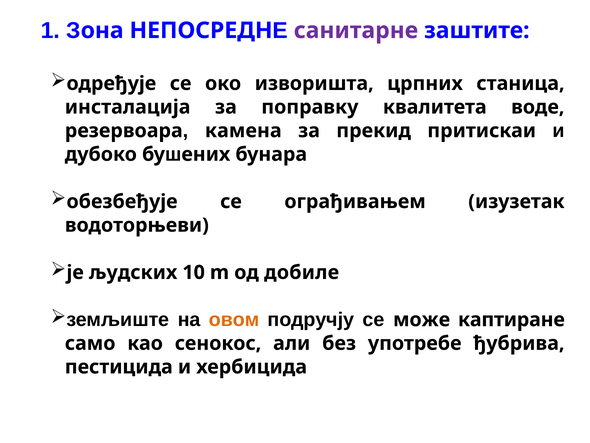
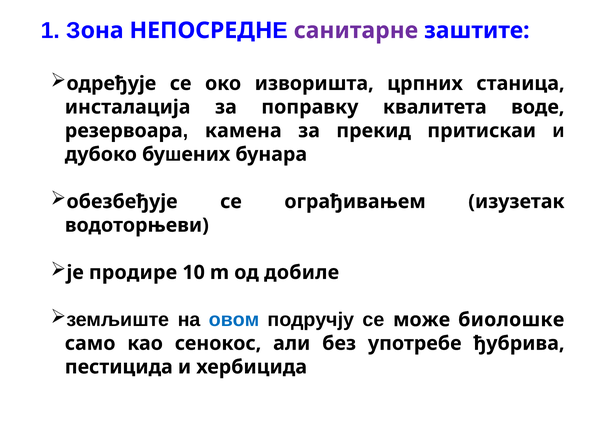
људских: људских -> продире
овом colour: orange -> blue
каптиране: каптиране -> биoлoшке
